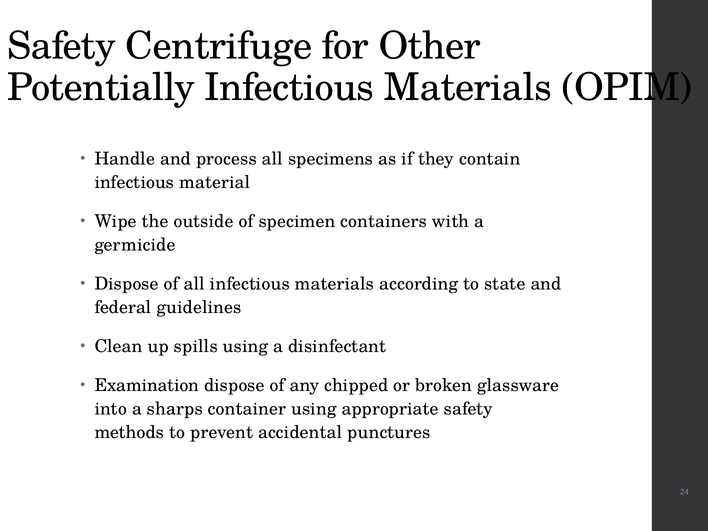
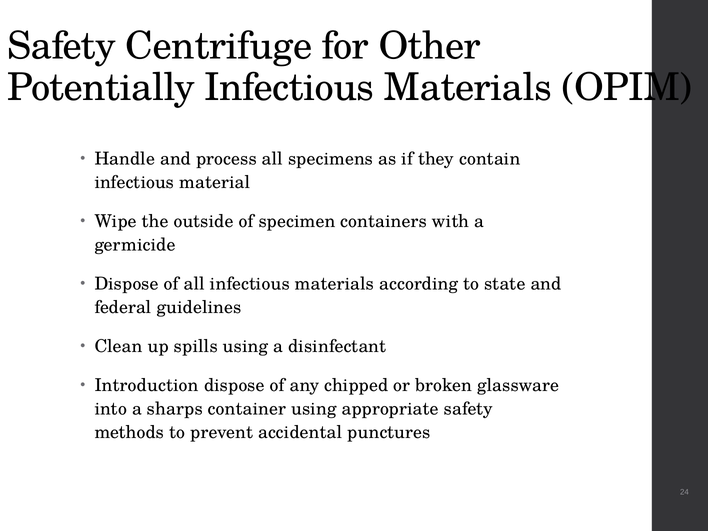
Examination: Examination -> Introduction
